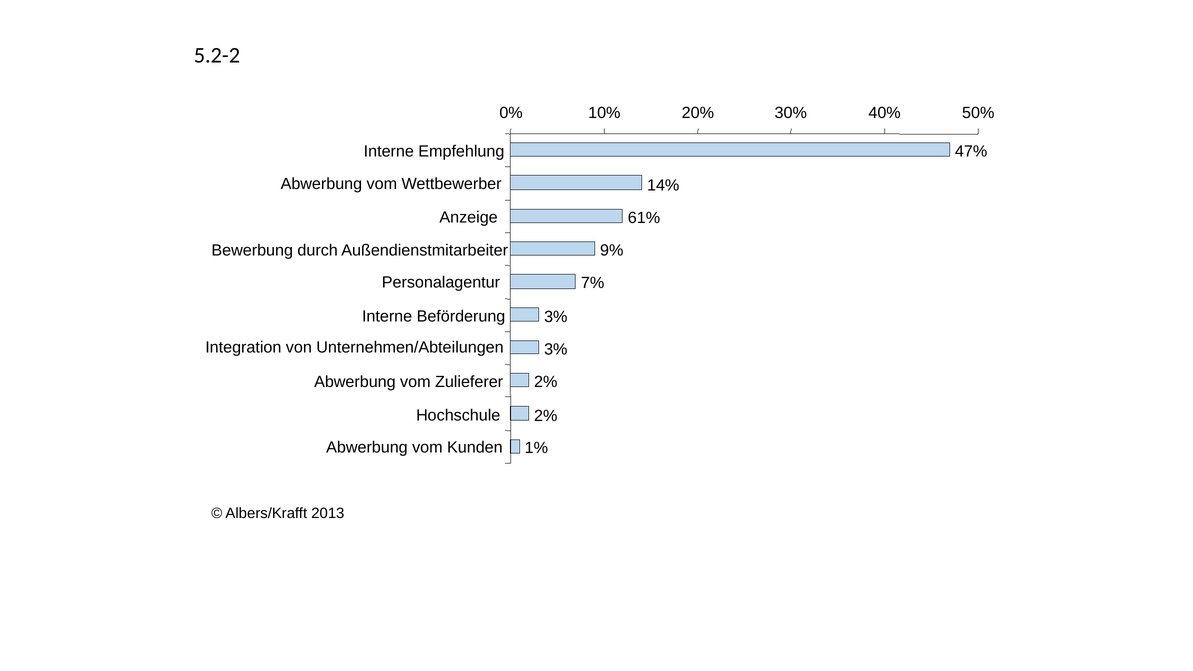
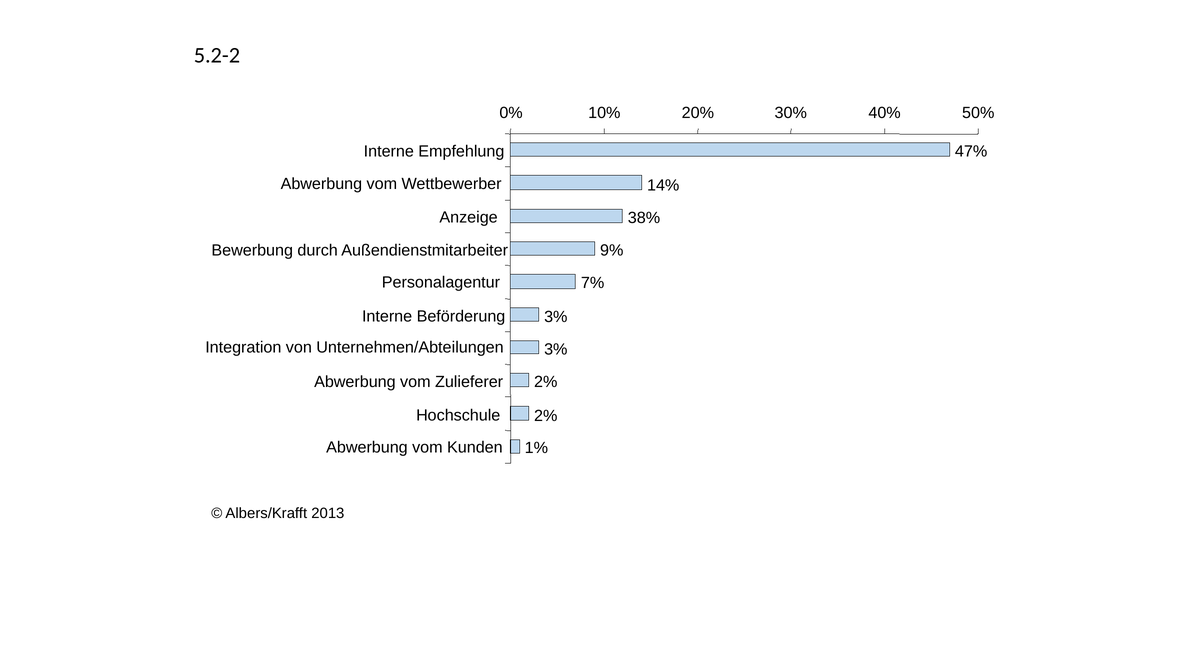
61%: 61% -> 38%
